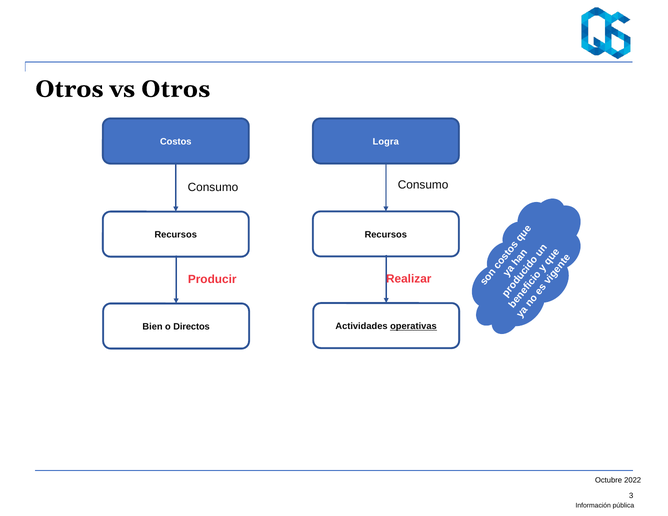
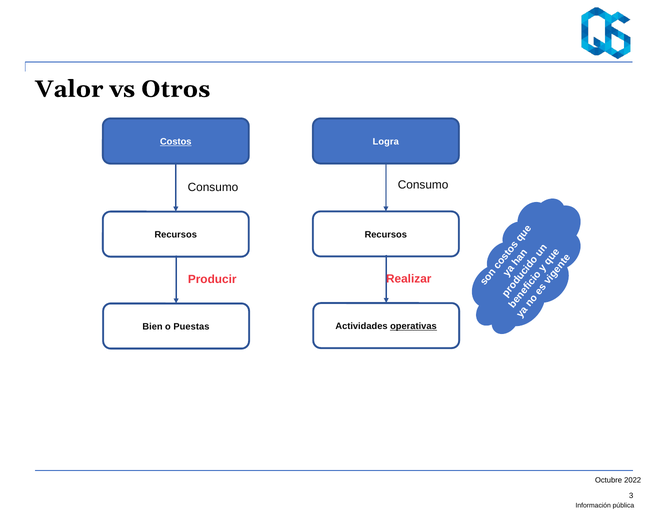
Otros at (69, 89): Otros -> Valor
Costos underline: none -> present
Directos: Directos -> Puestas
